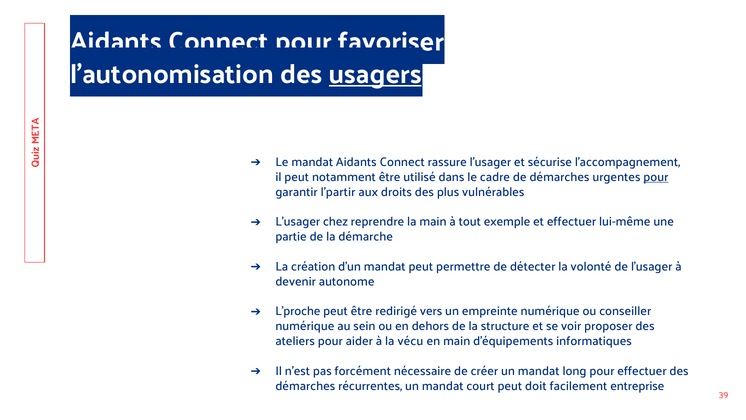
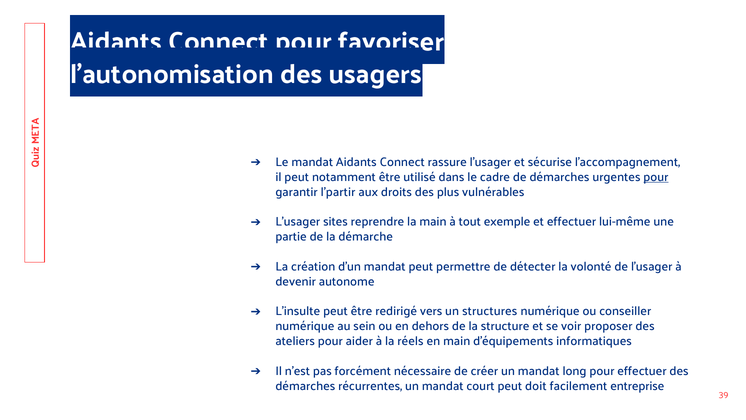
usagers underline: present -> none
chez: chez -> sites
L’proche: L’proche -> L’insulte
empreinte: empreinte -> structures
vécu: vécu -> réels
